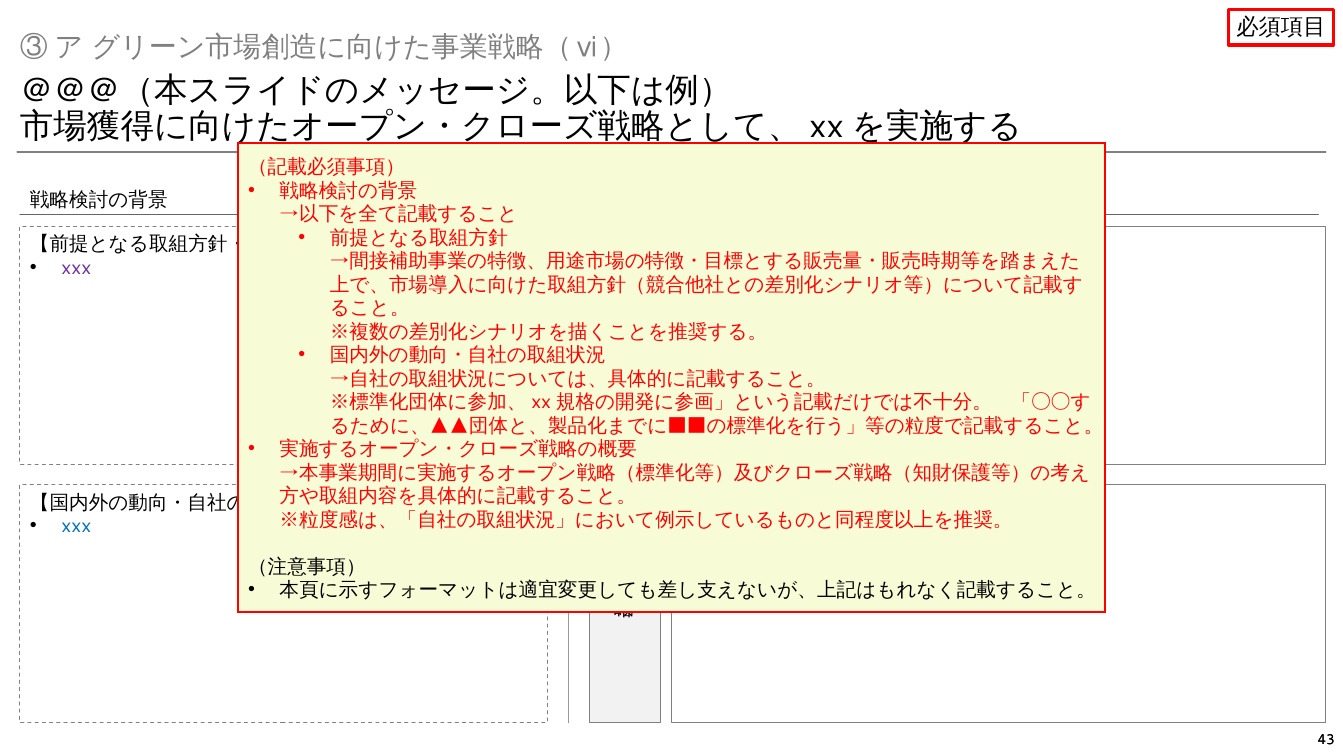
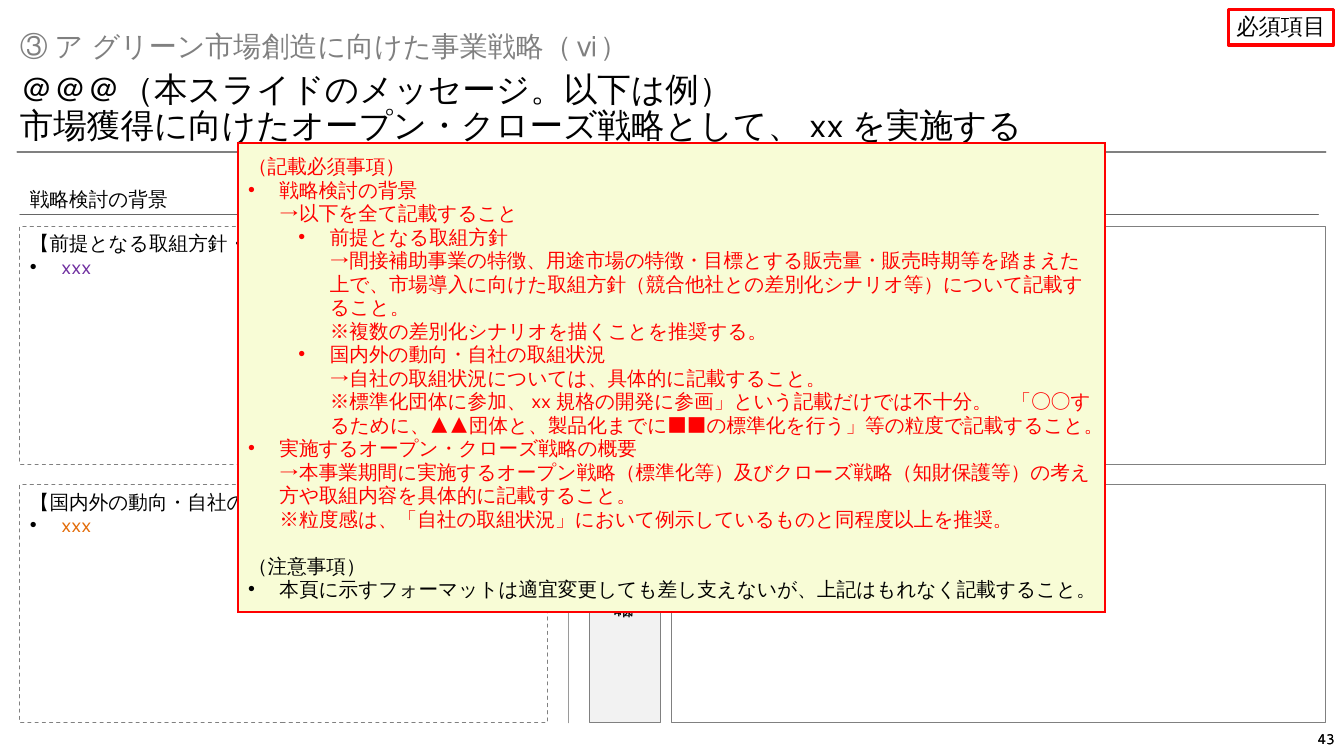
xxx at (76, 526) colour: blue -> orange
